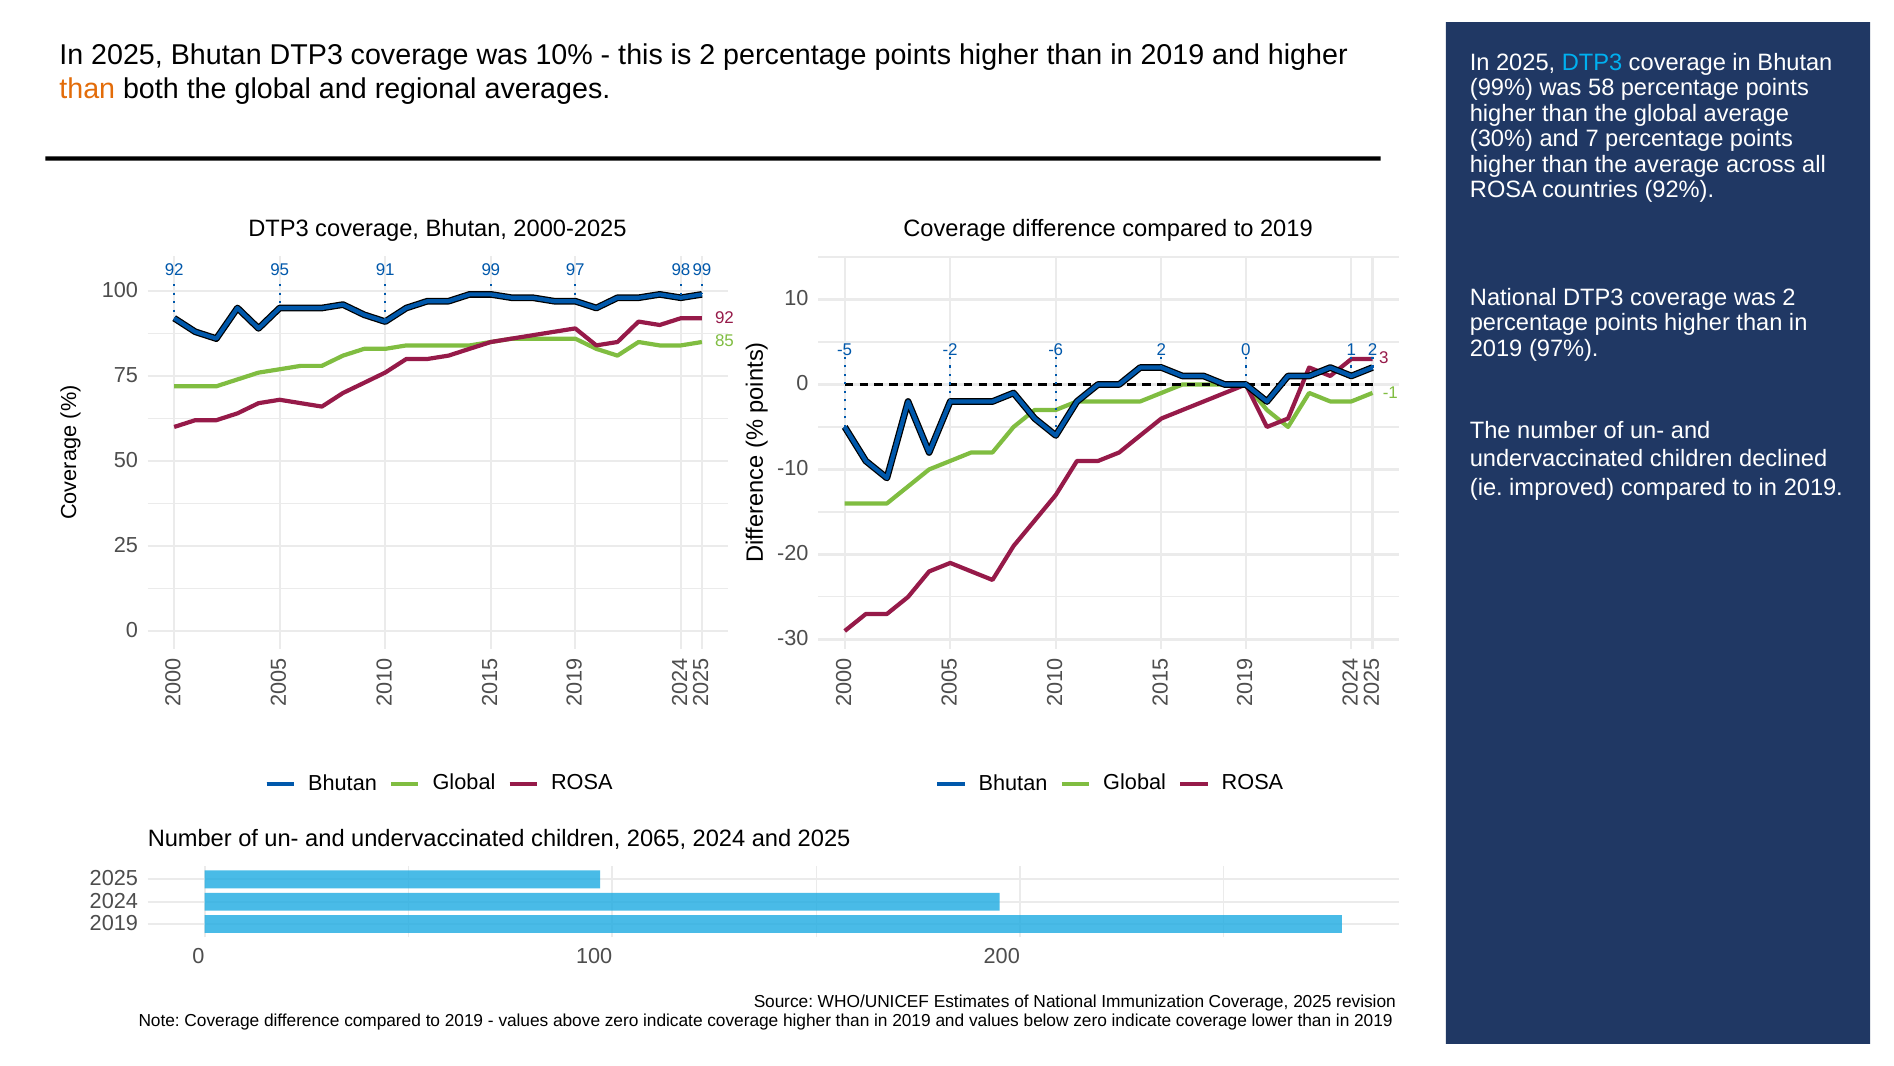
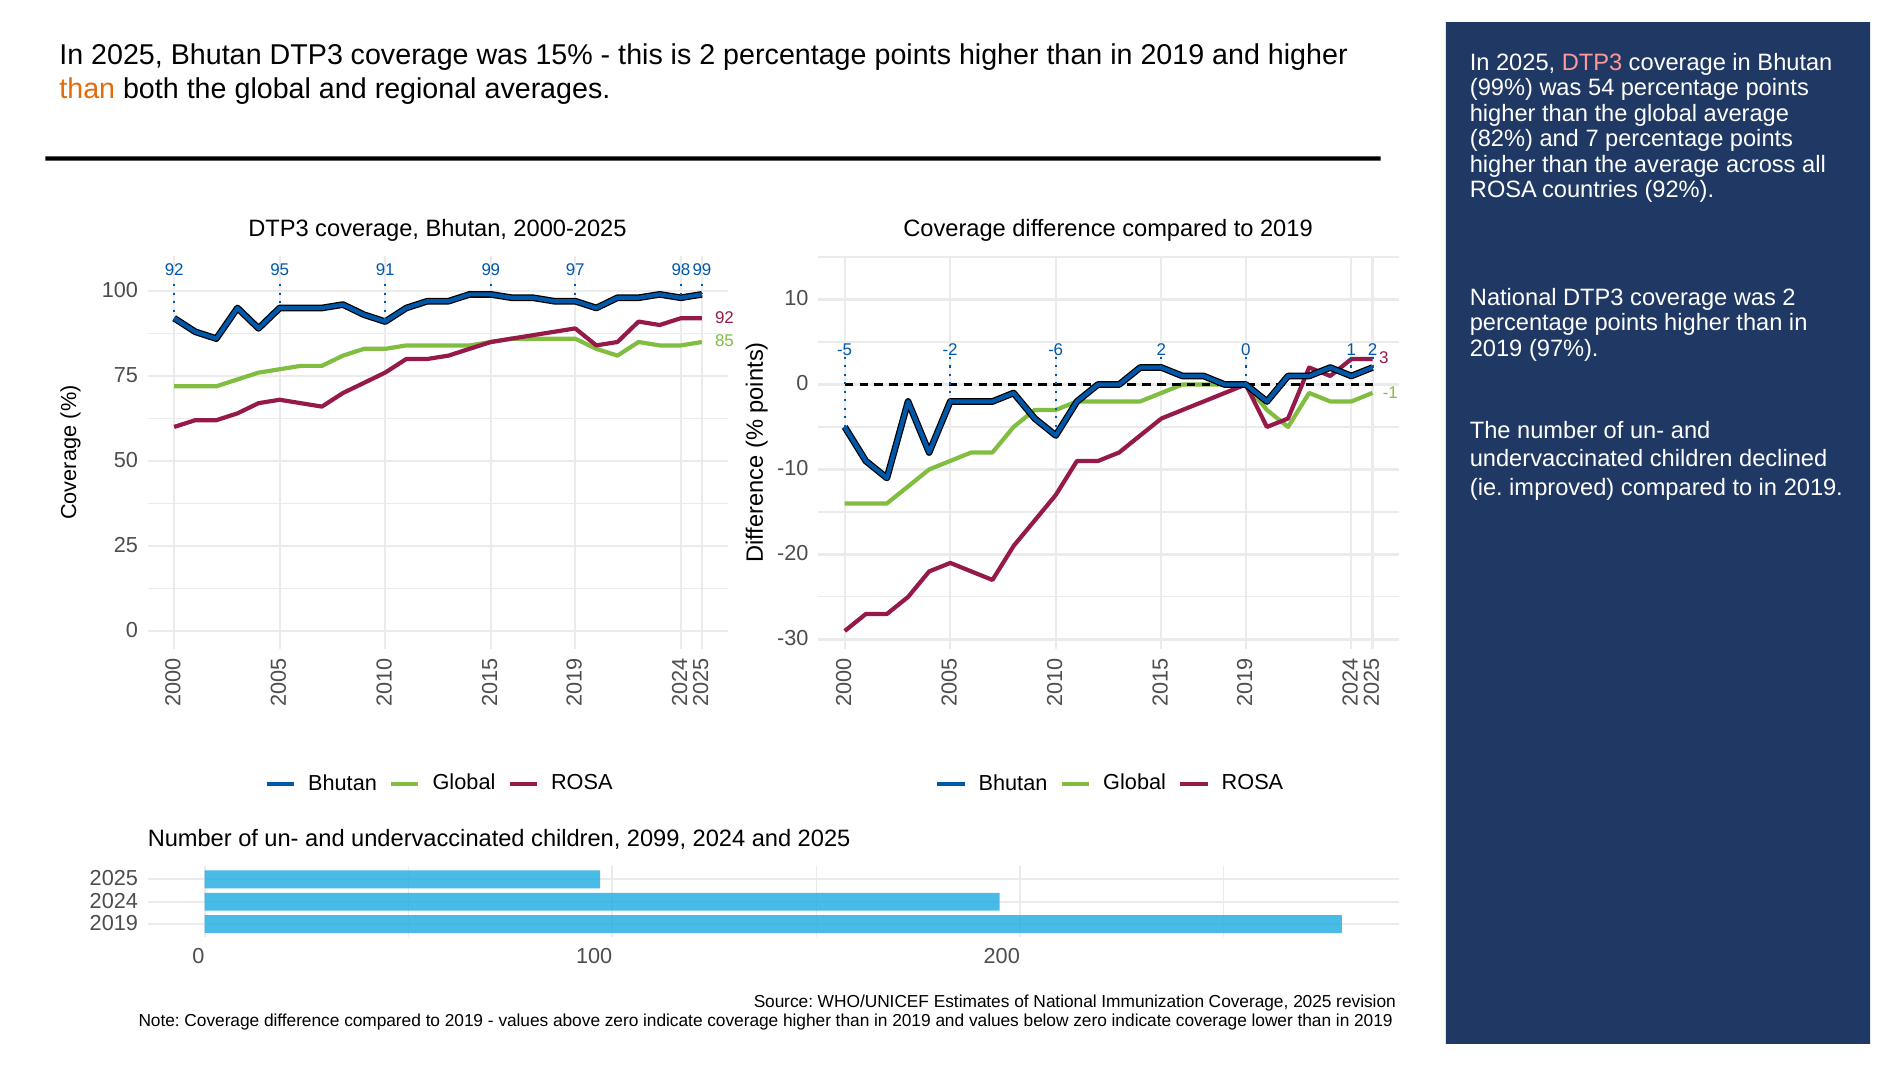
10%: 10% -> 15%
DTP3 at (1592, 62) colour: light blue -> pink
58: 58 -> 54
30%: 30% -> 82%
2065: 2065 -> 2099
